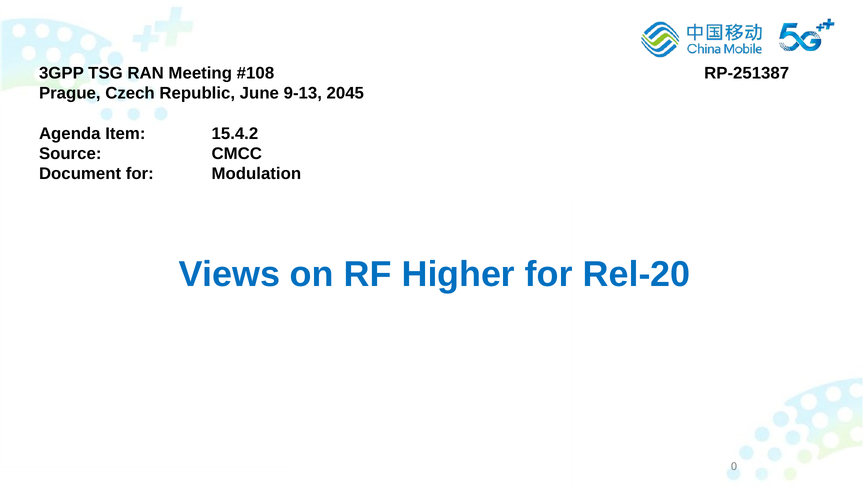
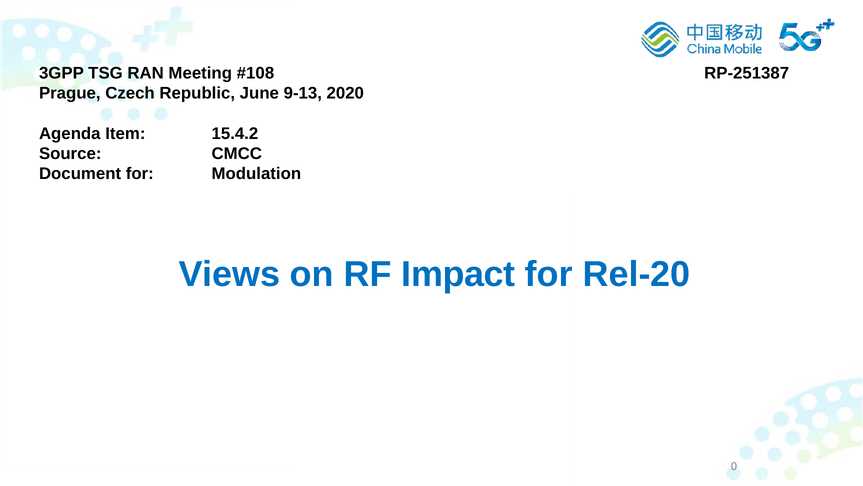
2045: 2045 -> 2020
Higher: Higher -> Impact
